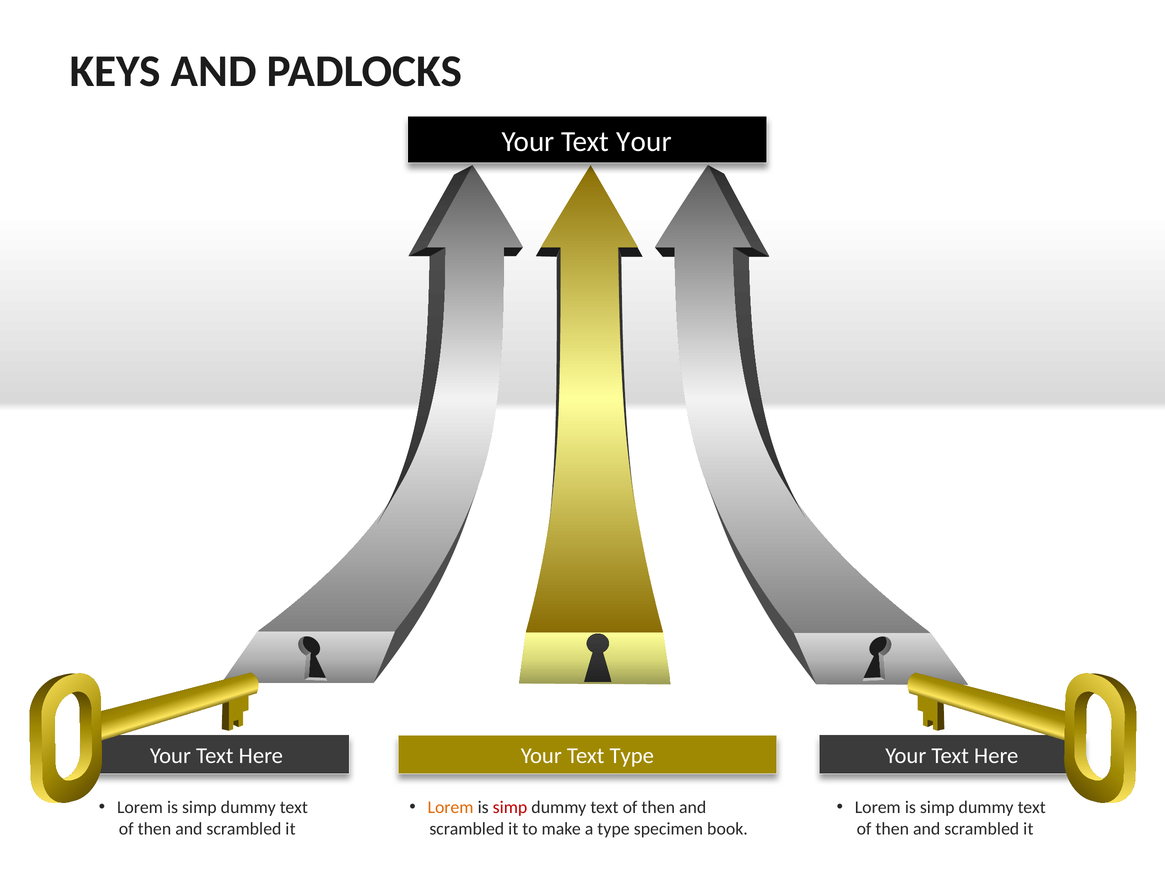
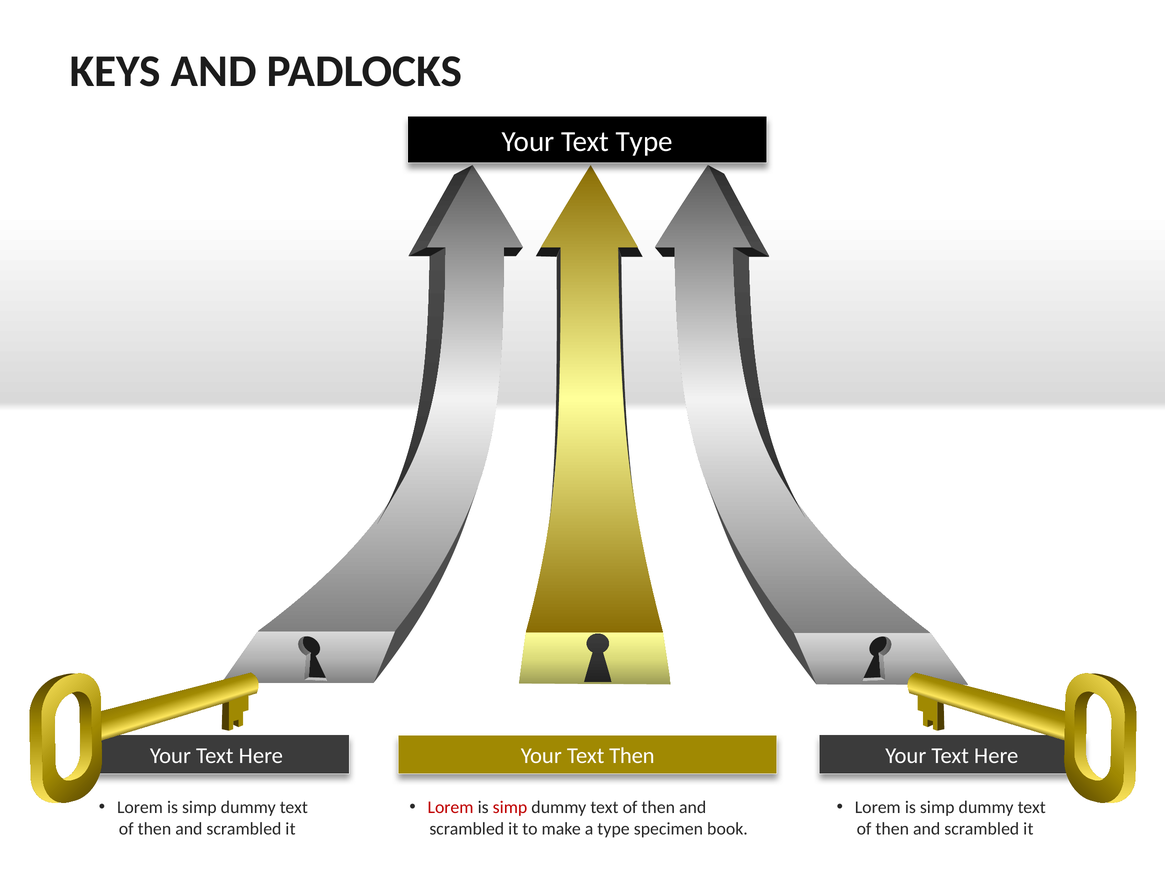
Text Your: Your -> Type
Text Type: Type -> Then
Lorem at (451, 807) colour: orange -> red
